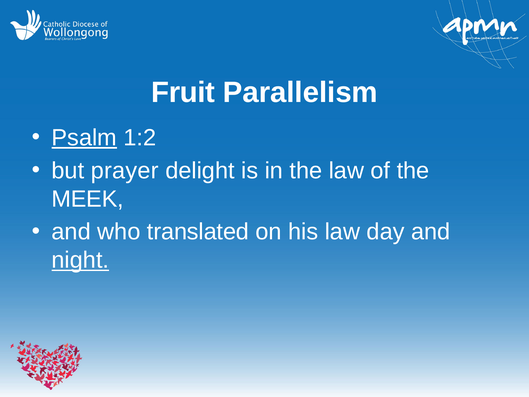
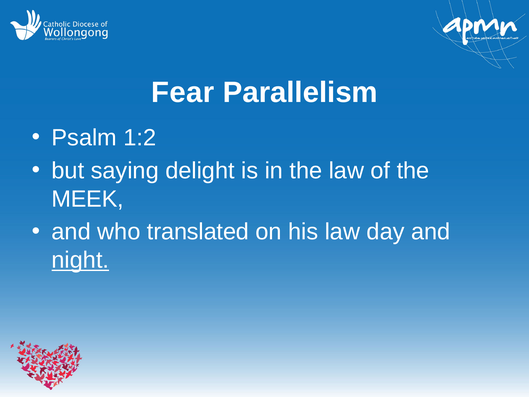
Fruit: Fruit -> Fear
Psalm underline: present -> none
prayer: prayer -> saying
